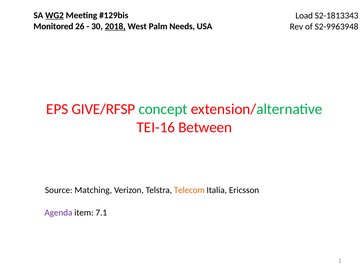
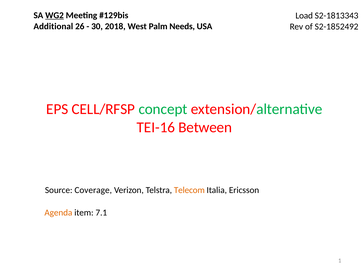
Monitored: Monitored -> Additional
2018 underline: present -> none
S2-9963948: S2-9963948 -> S2-1852492
GIVE/RFSP: GIVE/RFSP -> CELL/RFSP
Matching: Matching -> Coverage
Agenda colour: purple -> orange
